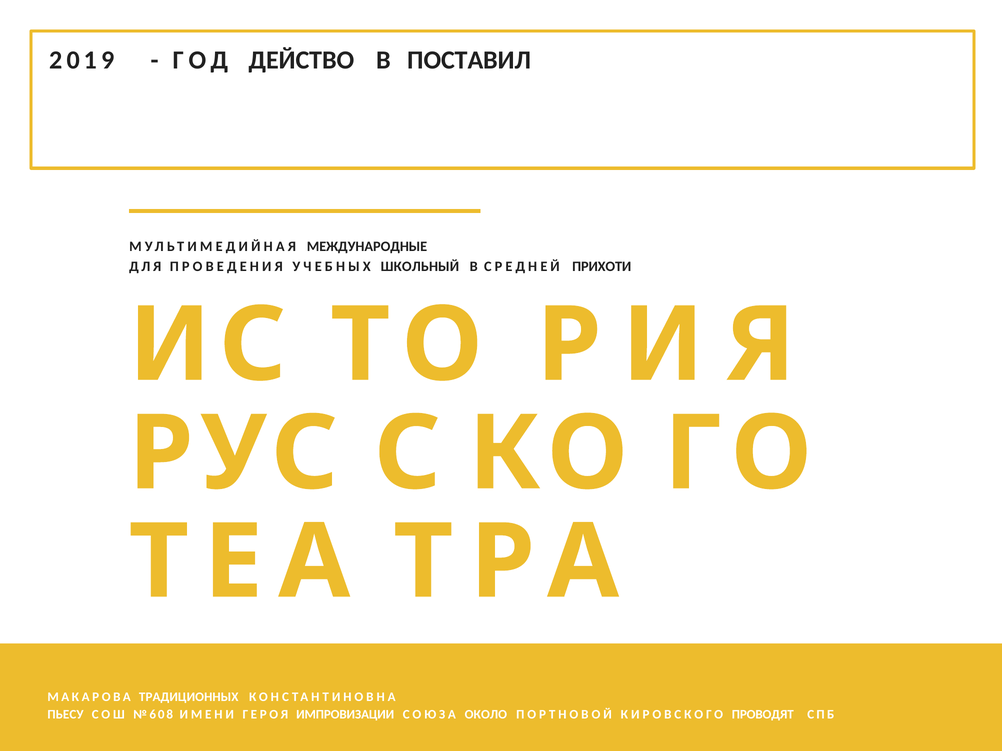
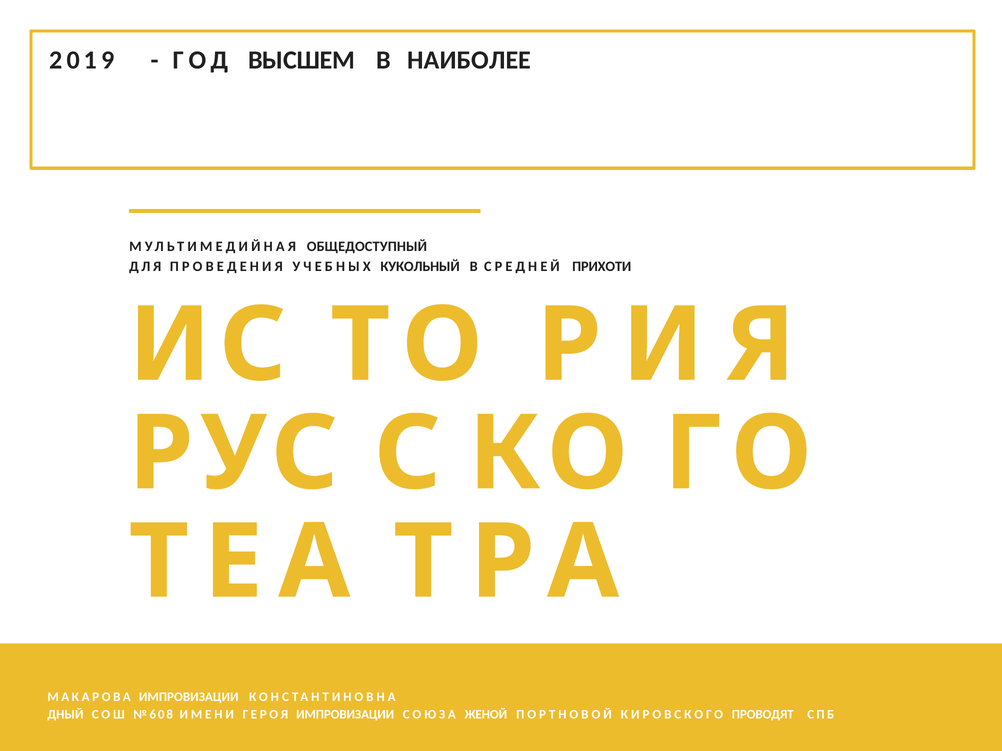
ДЕЙСТВО: ДЕЙСТВО -> ВЫСШЕМ
ПОСТАВИЛ: ПОСТАВИЛ -> НАИБОЛЕЕ
МЕЖДУНАРОДНЫЕ: МЕЖДУНАРОДНЫЕ -> ОБЩЕДОСТУПНЫЙ
ШКОЛЬНЫЙ: ШКОЛЬНЫЙ -> КУКОЛЬНЫЙ
МАКАРОВА ТРАДИЦИОННЫХ: ТРАДИЦИОННЫХ -> ИМПРОВИЗАЦИИ
ПЬЕСУ: ПЬЕСУ -> ДНЫЙ
ОКОЛО: ОКОЛО -> ЖЕНОЙ
